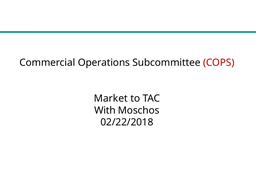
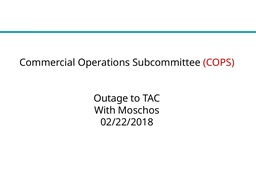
Market: Market -> Outage
